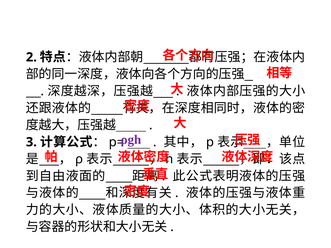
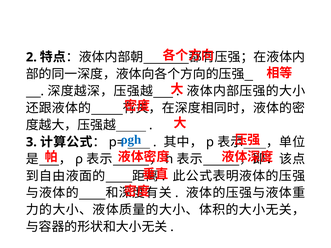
ρgh colour: purple -> blue
